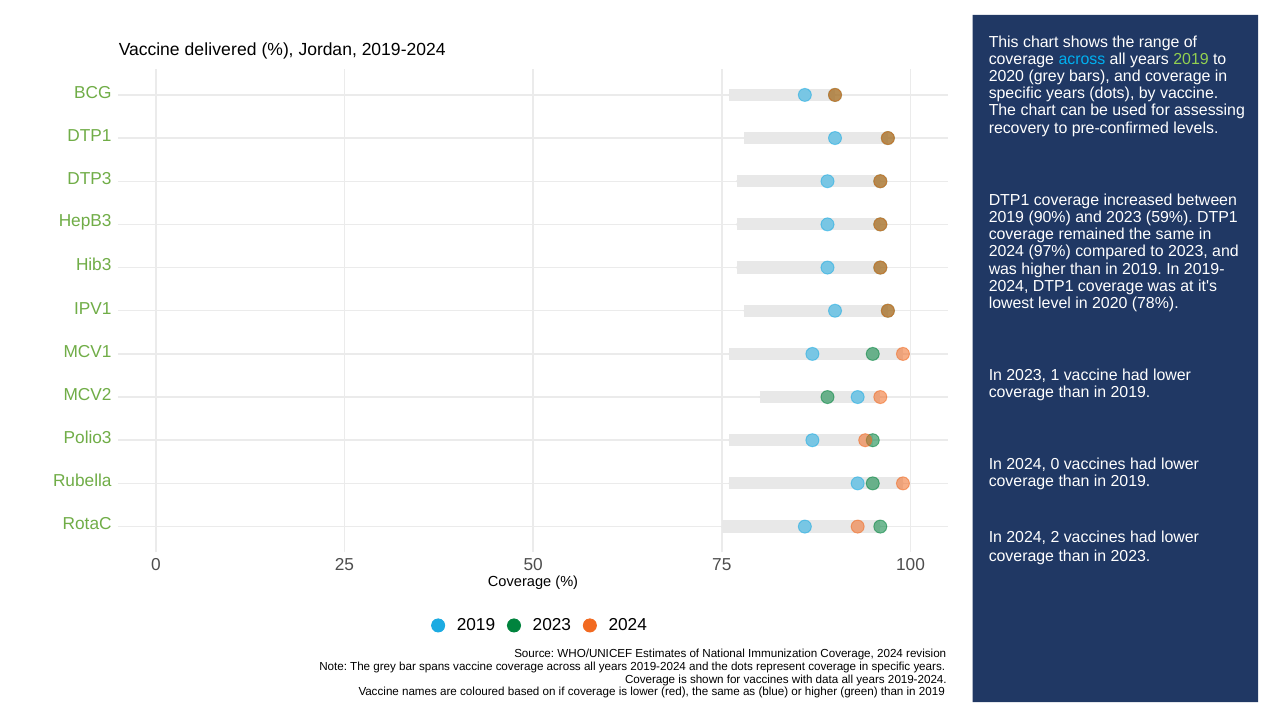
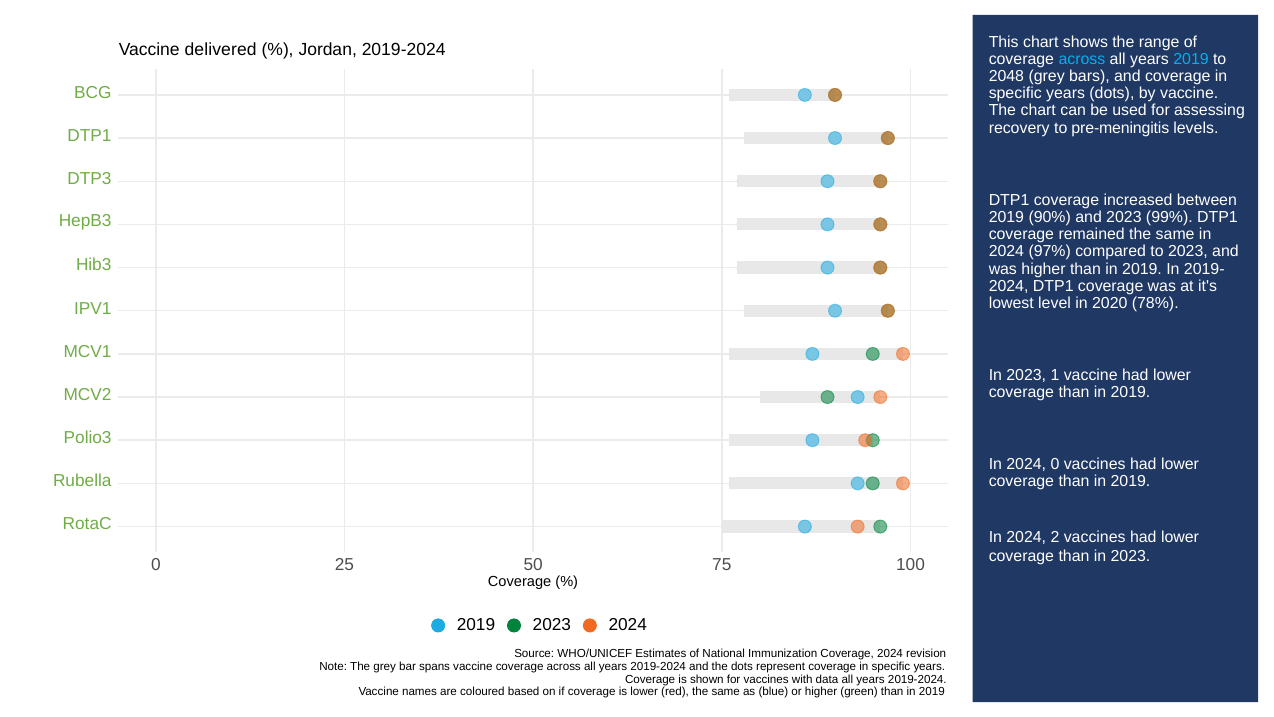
2019 at (1191, 59) colour: light green -> light blue
2020 at (1006, 76): 2020 -> 2048
pre-confirmed: pre-confirmed -> pre-meningitis
59%: 59% -> 99%
